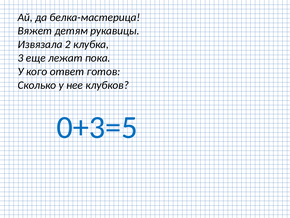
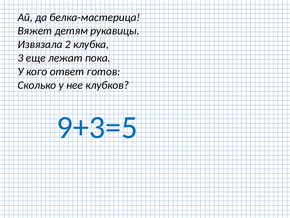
0+3=5: 0+3=5 -> 9+3=5
